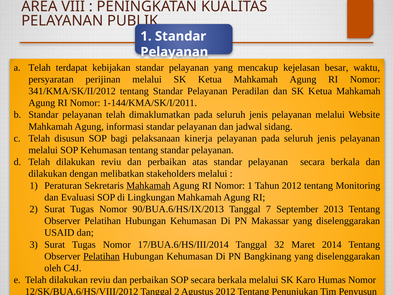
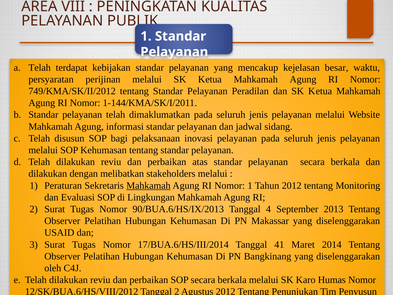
341/KMA/SK/II/2012: 341/KMA/SK/II/2012 -> 749/KMA/SK/II/2012
kinerja: kinerja -> inovasi
7: 7 -> 4
32: 32 -> 41
Pelatihan at (101, 256) underline: present -> none
